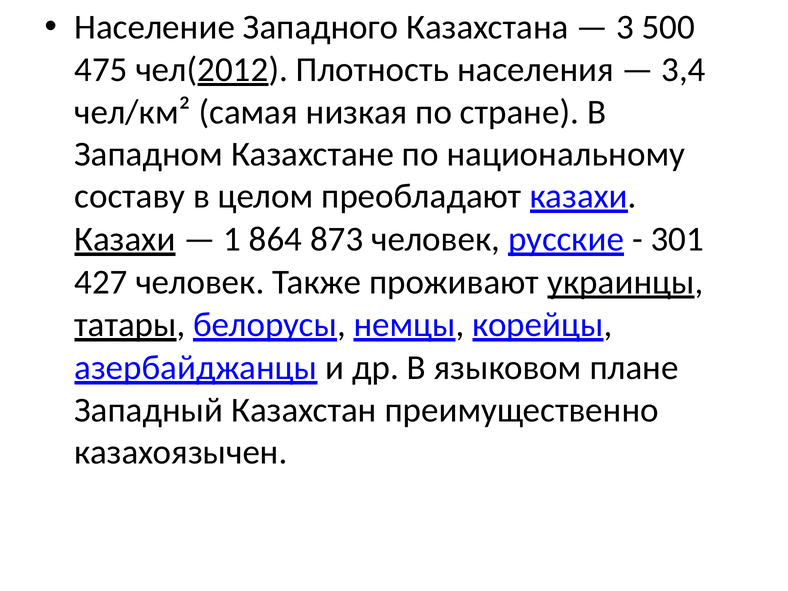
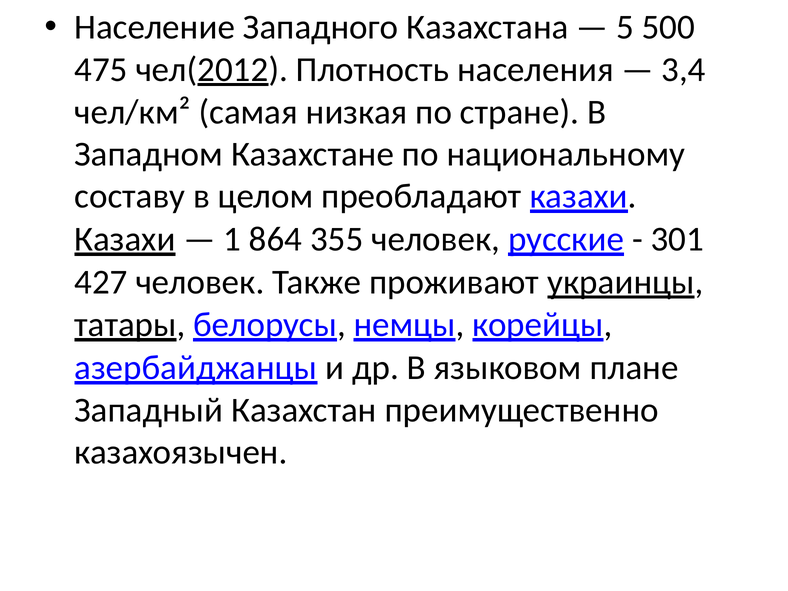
3: 3 -> 5
873: 873 -> 355
